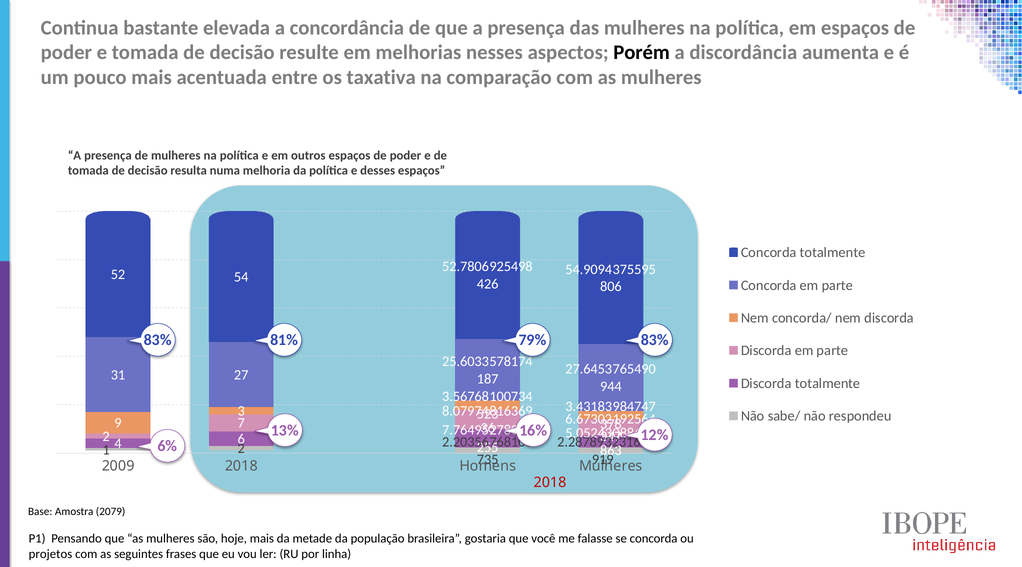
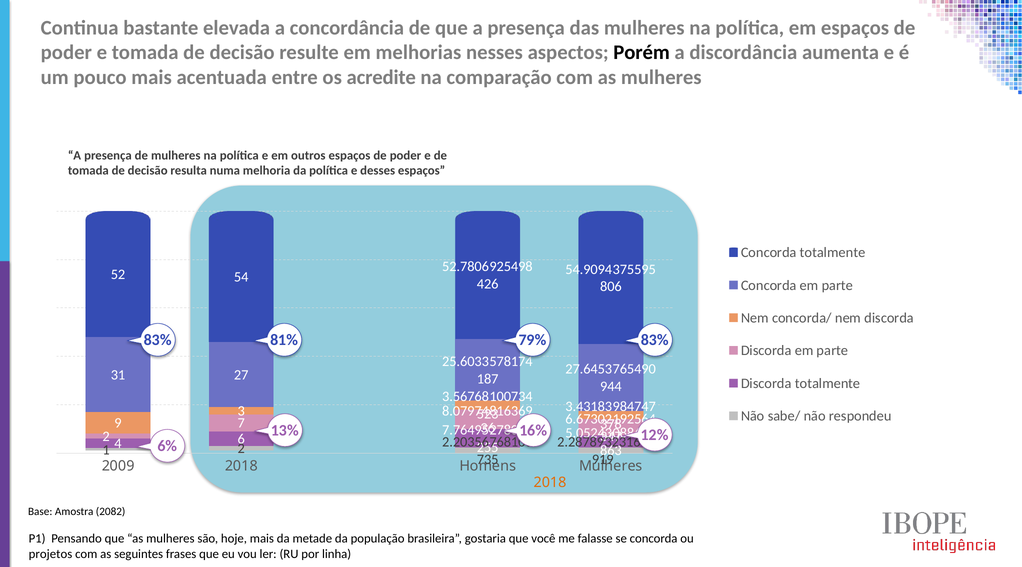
taxativa: taxativa -> acredite
2018 at (550, 482) colour: red -> orange
2079: 2079 -> 2082
